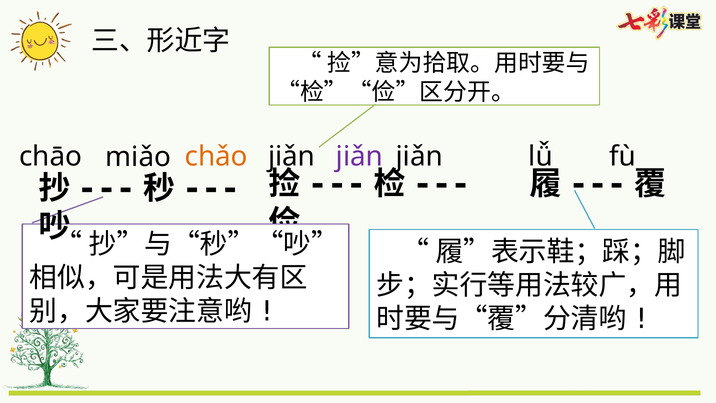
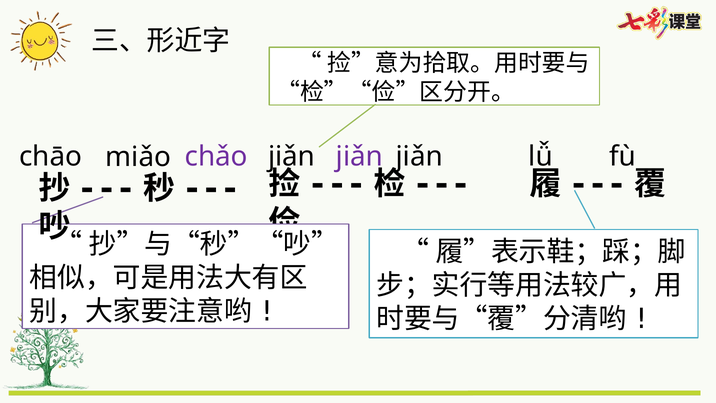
chǎo colour: orange -> purple
